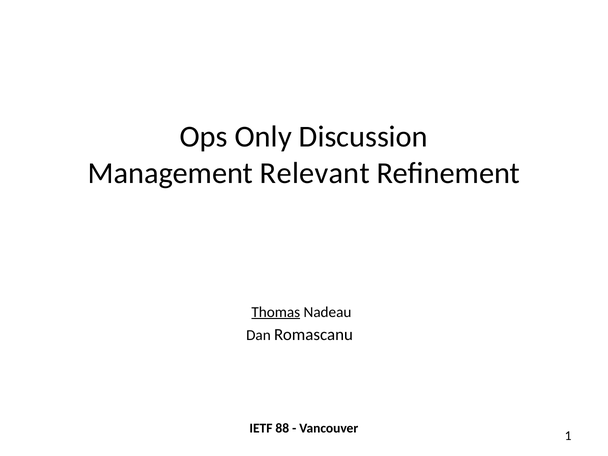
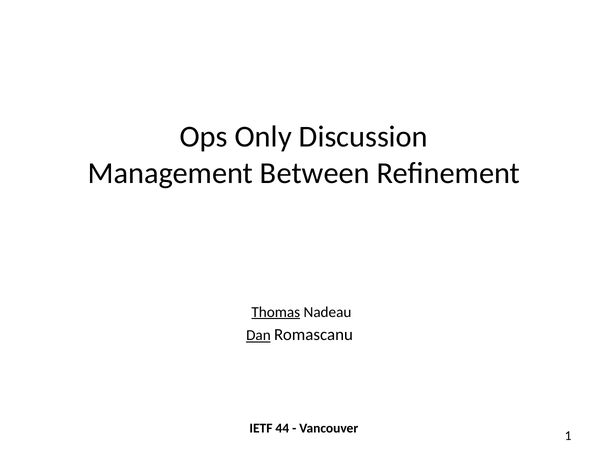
Relevant: Relevant -> Between
Dan underline: none -> present
88: 88 -> 44
